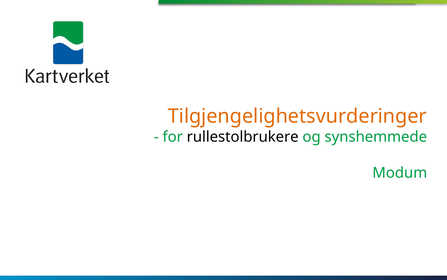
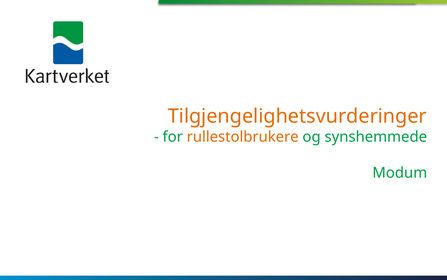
rullestolbrukere colour: black -> orange
